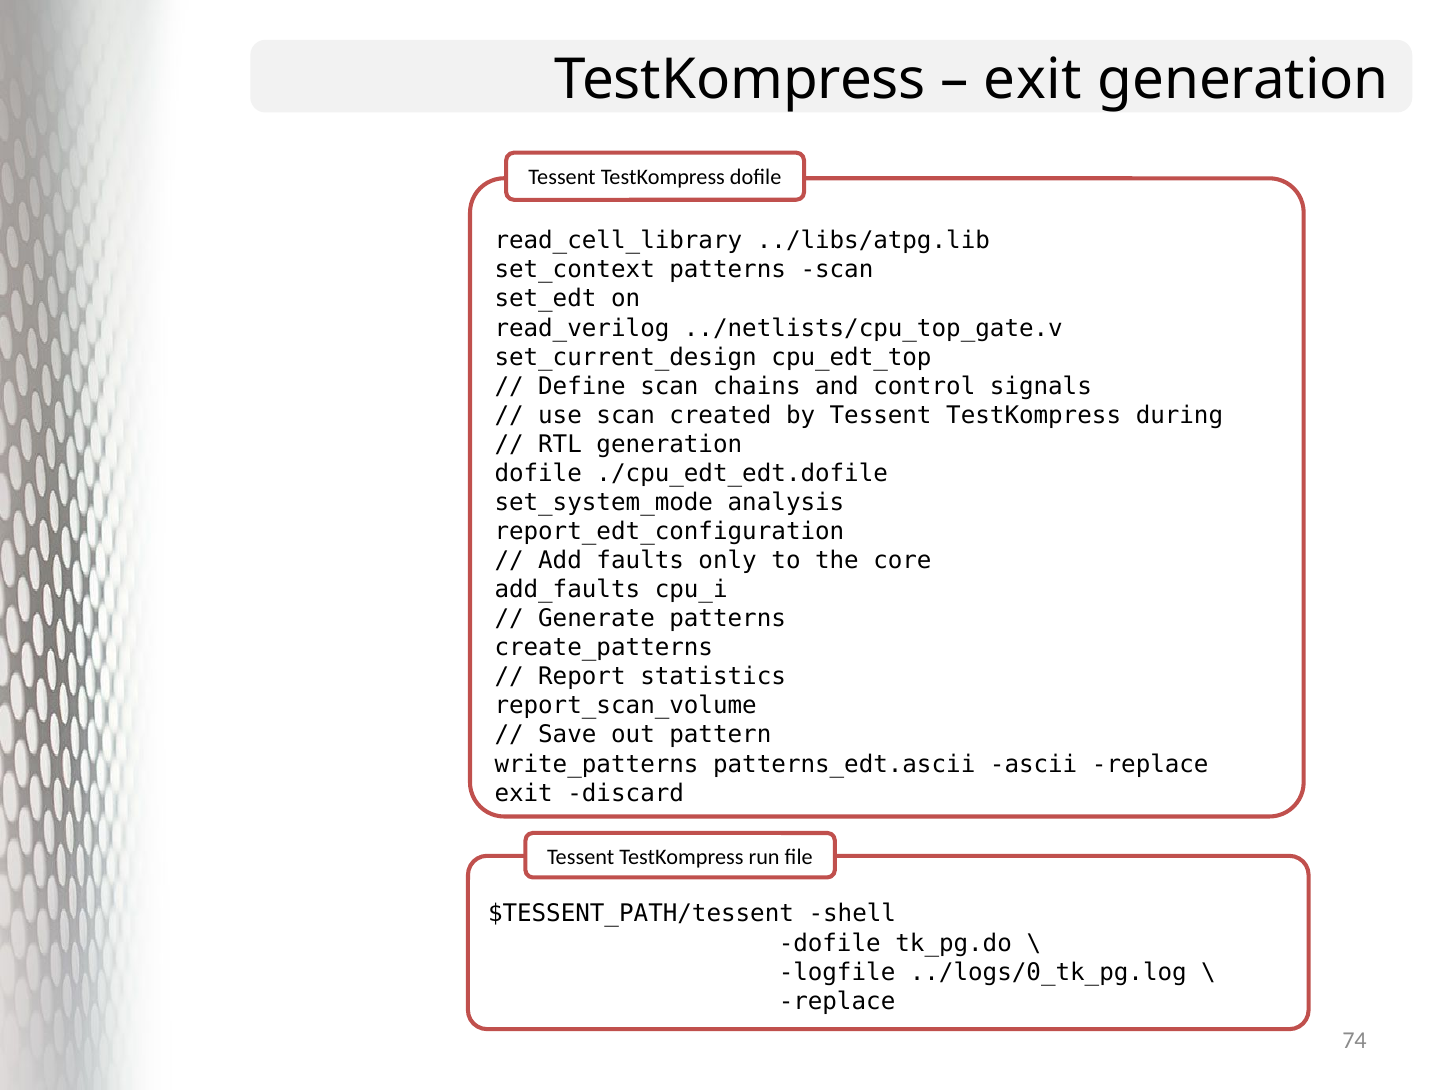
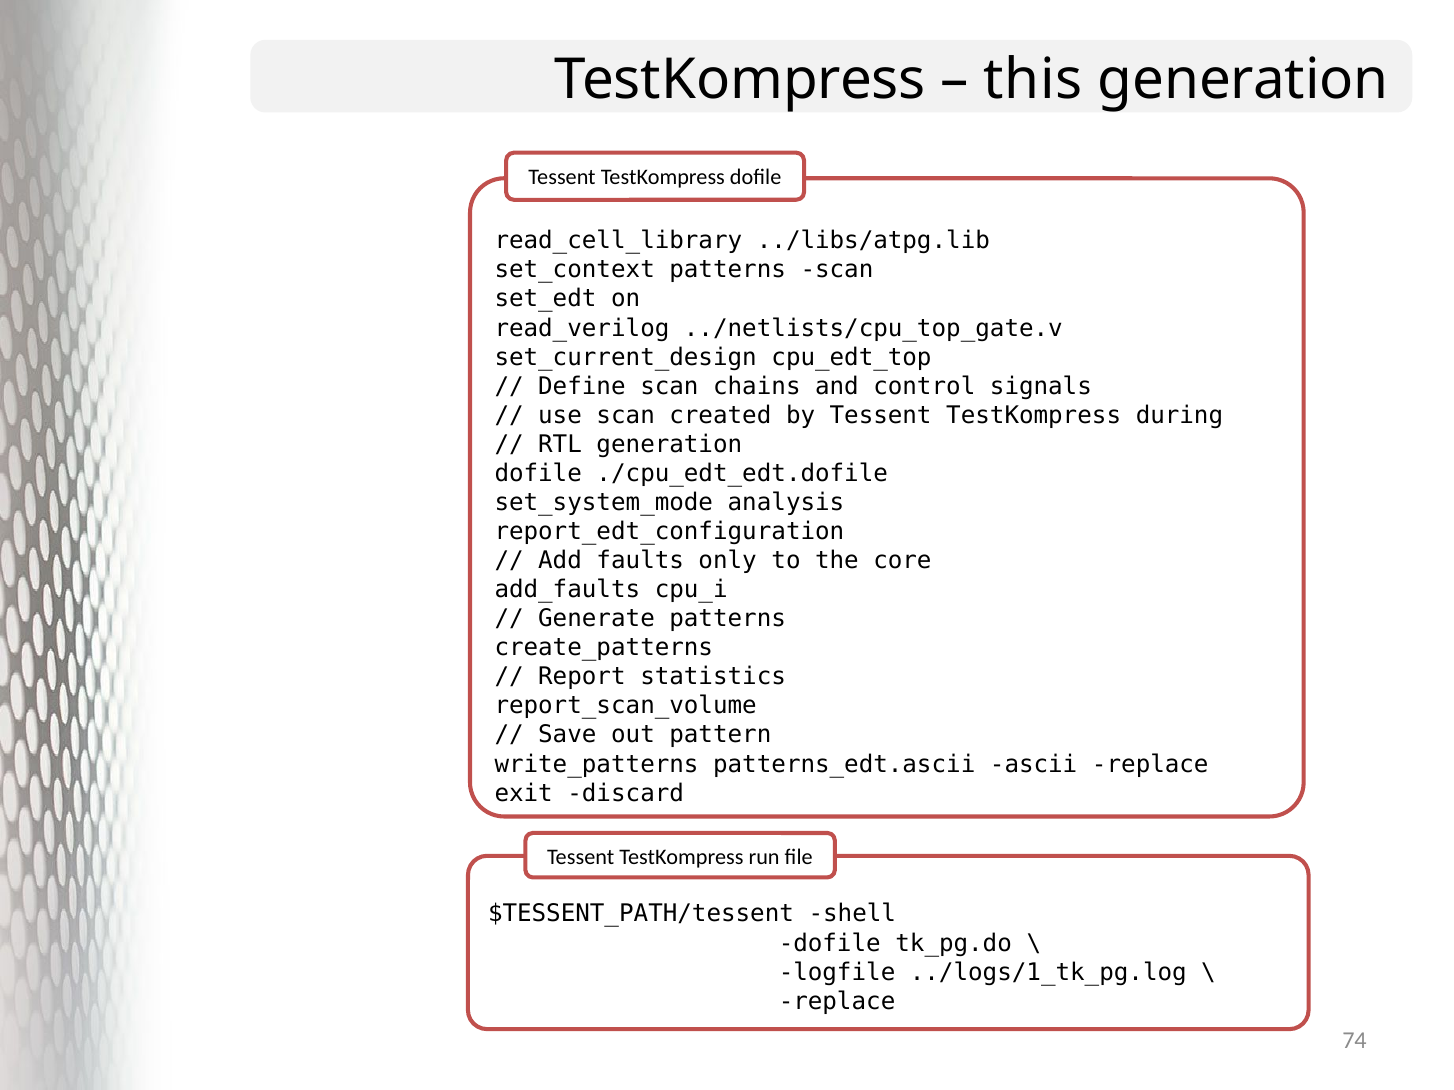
exit at (1033, 80): exit -> this
../logs/0_tk_pg.log: ../logs/0_tk_pg.log -> ../logs/1_tk_pg.log
